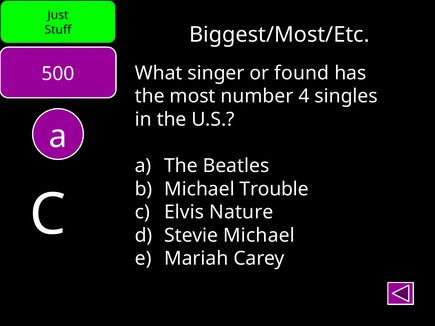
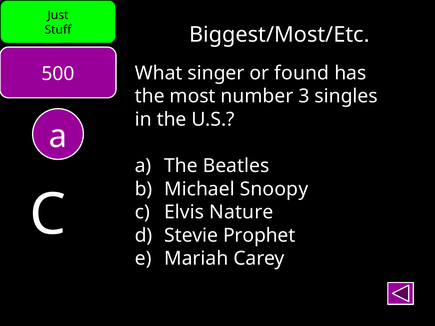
4: 4 -> 3
Trouble: Trouble -> Snoopy
Stevie Michael: Michael -> Prophet
